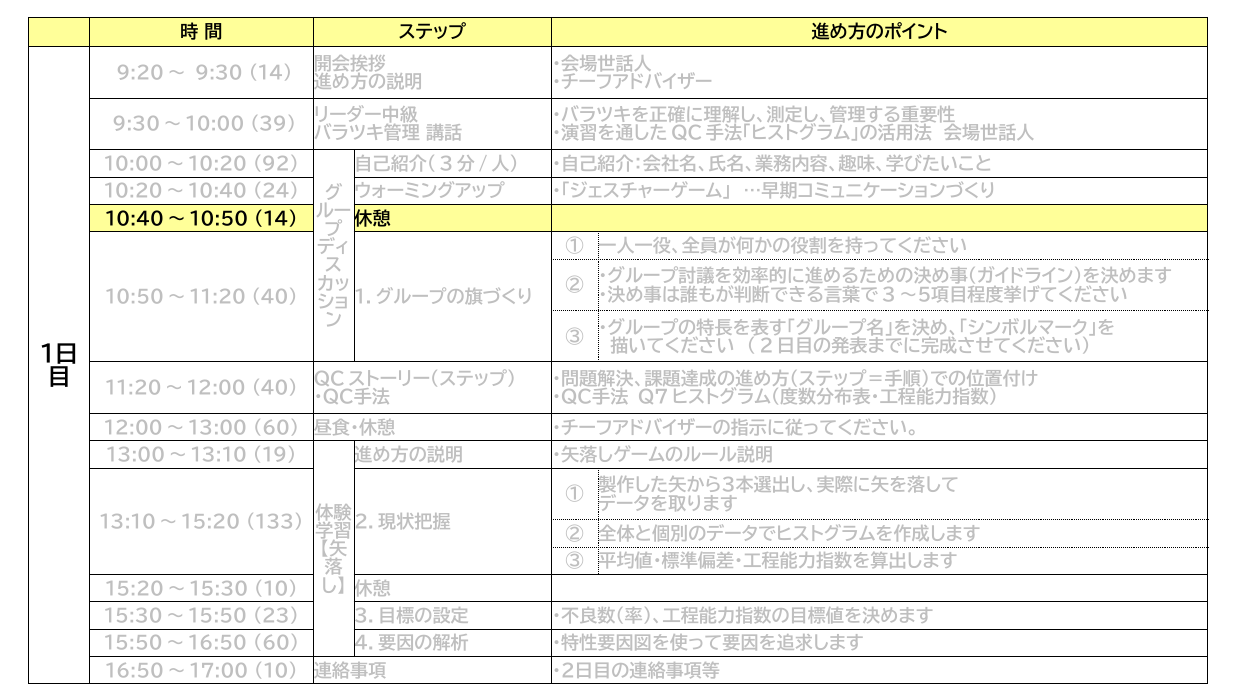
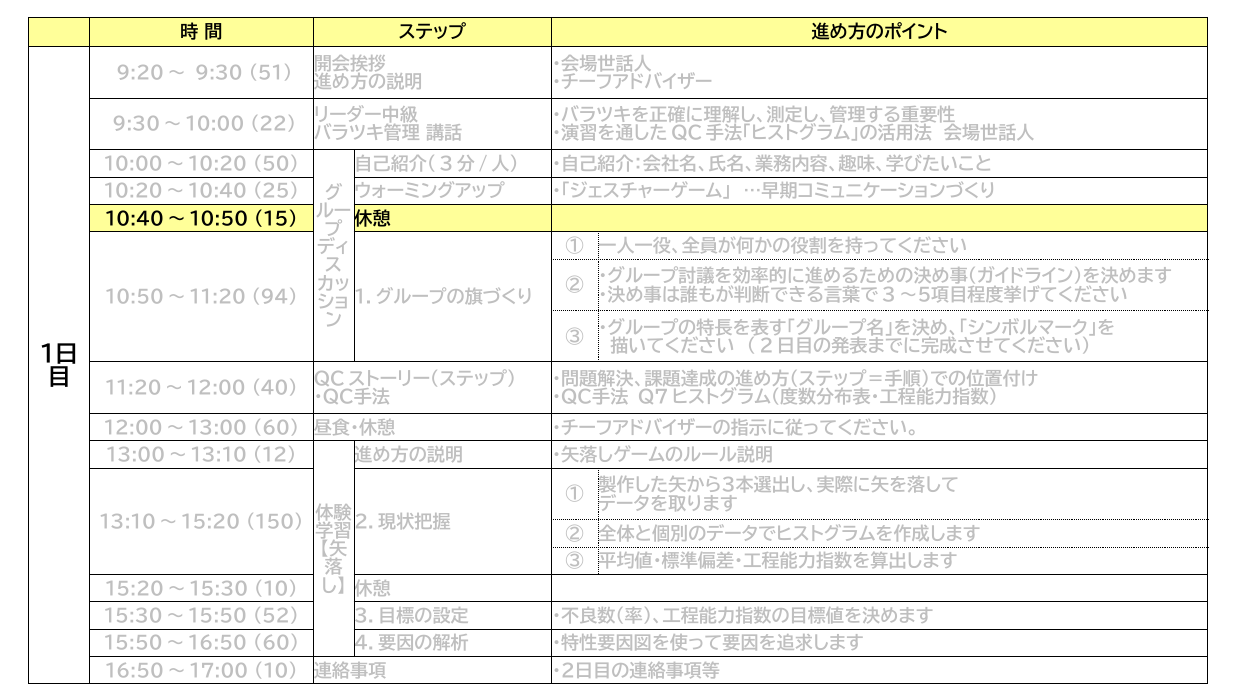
9:30 14: 14 -> 51
39: 39 -> 22
92: 92 -> 50
24: 24 -> 25
10:40～10:50 14: 14 -> 15
10:50～11:20 40: 40 -> 94
19: 19 -> 12
133: 133 -> 150
23: 23 -> 52
